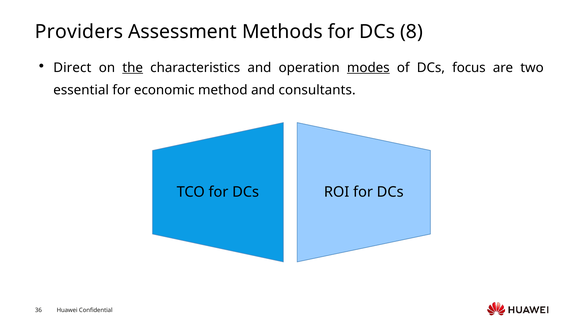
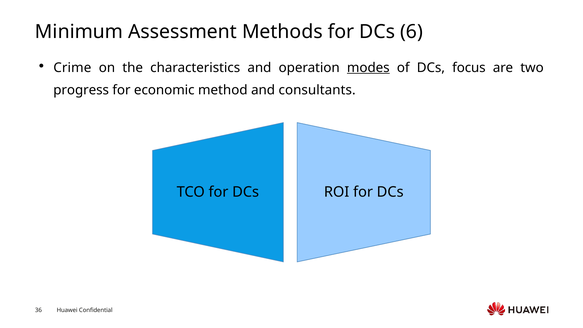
Providers: Providers -> Minimum
8: 8 -> 6
Direct: Direct -> Crime
the underline: present -> none
essential: essential -> progress
